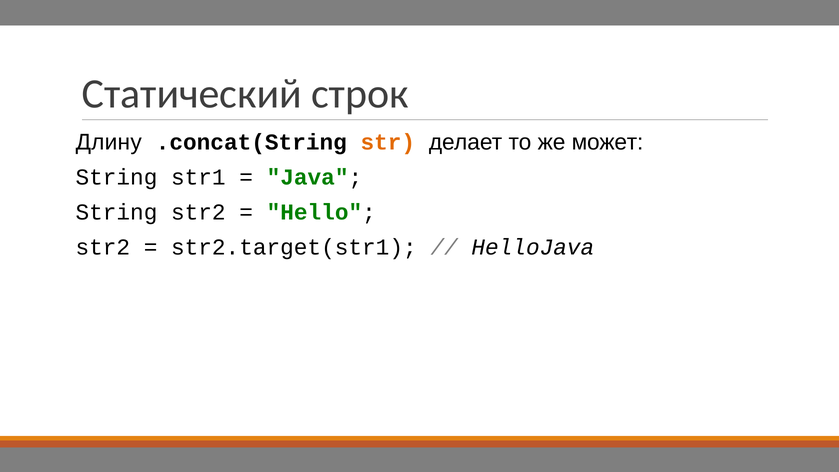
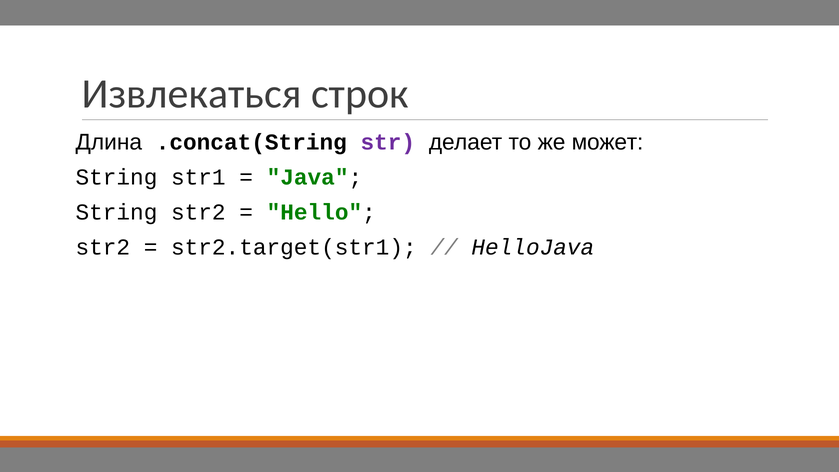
Статический: Статический -> Извлекаться
Длину: Длину -> Длина
str colour: orange -> purple
